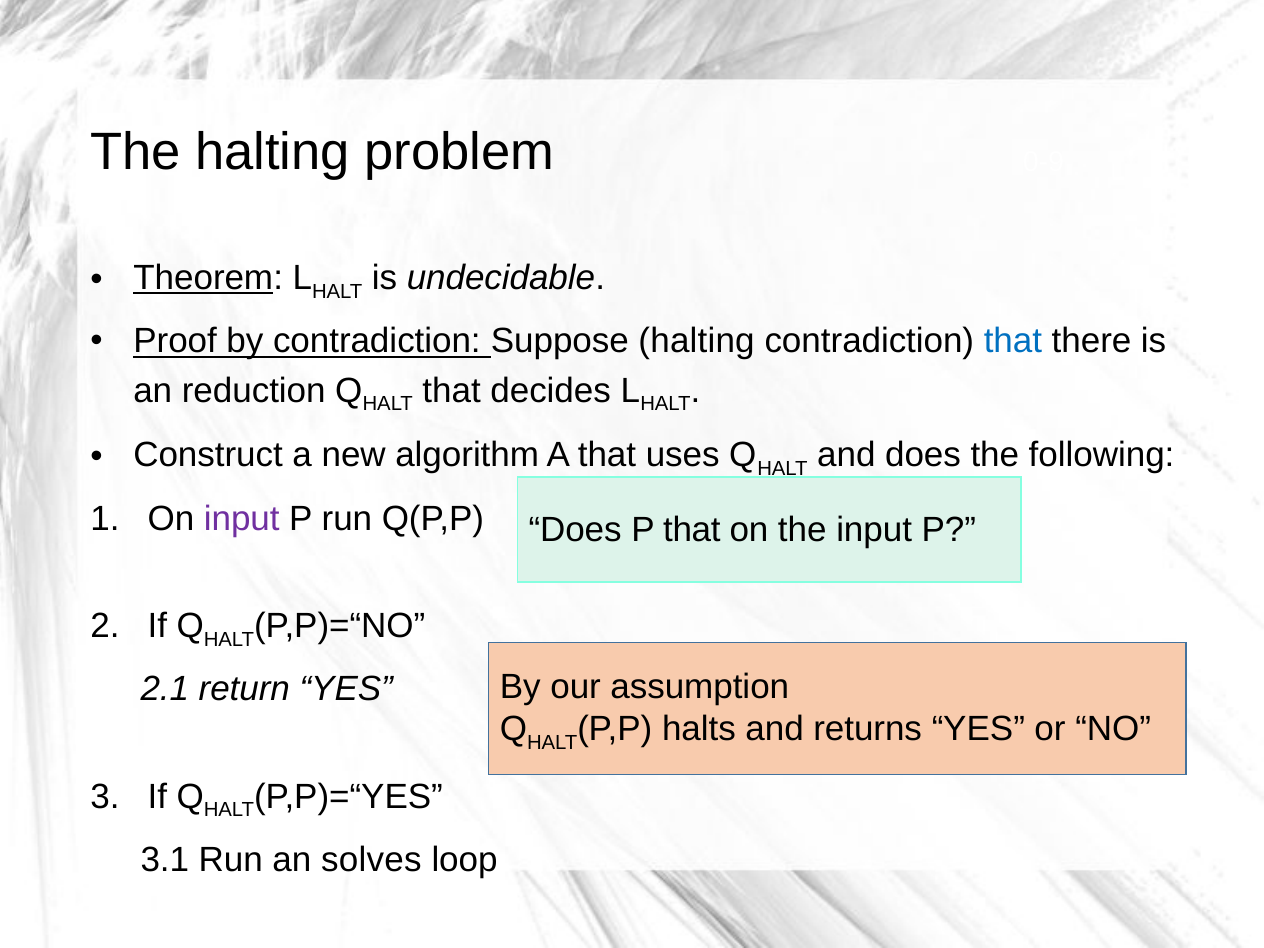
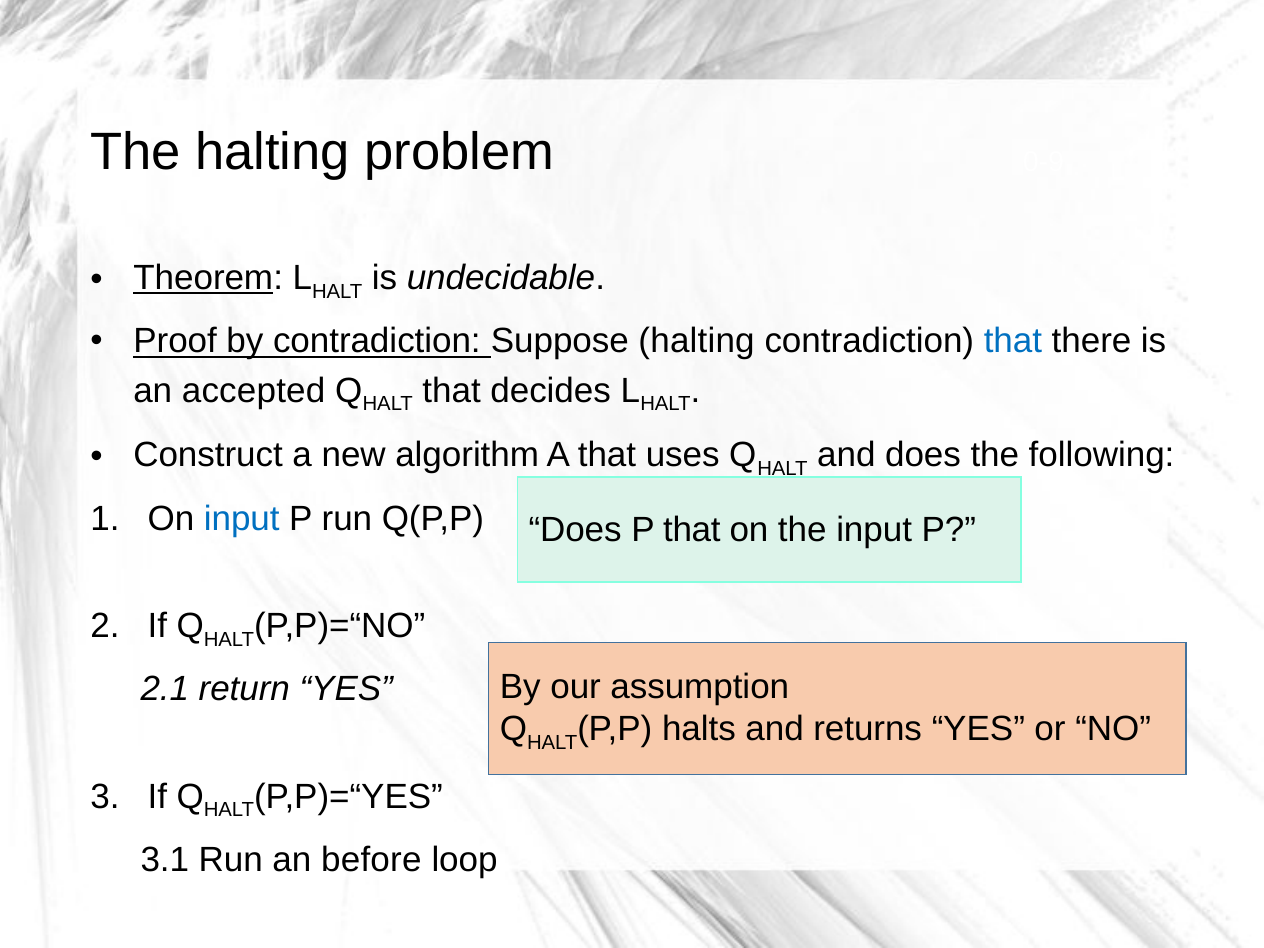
reduction: reduction -> accepted
input at (242, 519) colour: purple -> blue
solves: solves -> before
